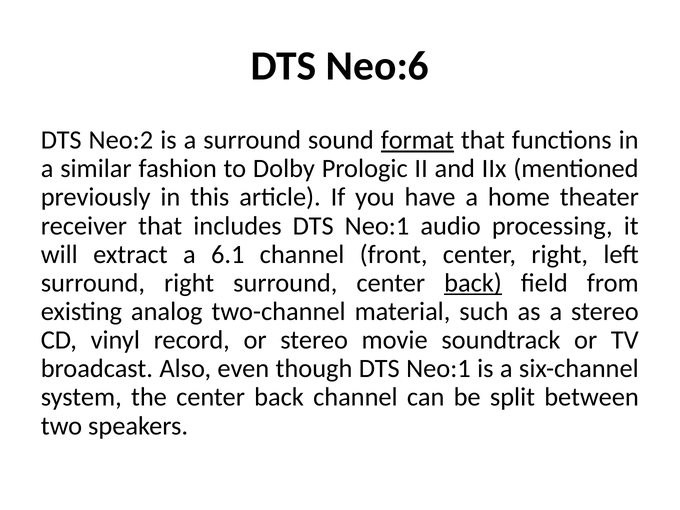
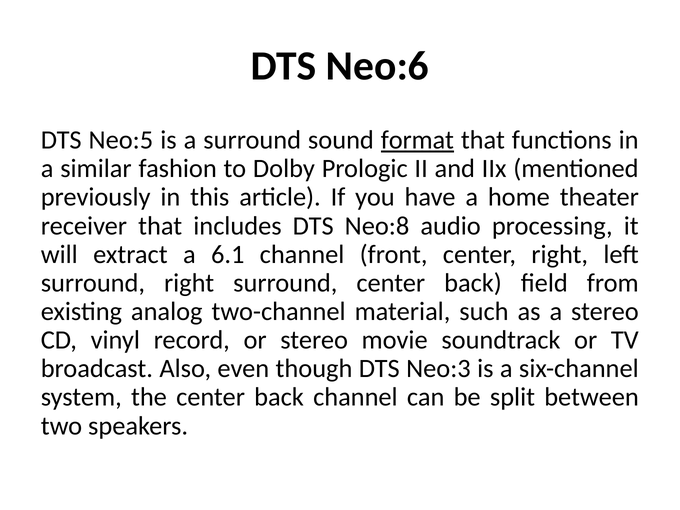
Neo:2: Neo:2 -> Neo:5
includes DTS Neo:1: Neo:1 -> Neo:8
back at (473, 283) underline: present -> none
though DTS Neo:1: Neo:1 -> Neo:3
